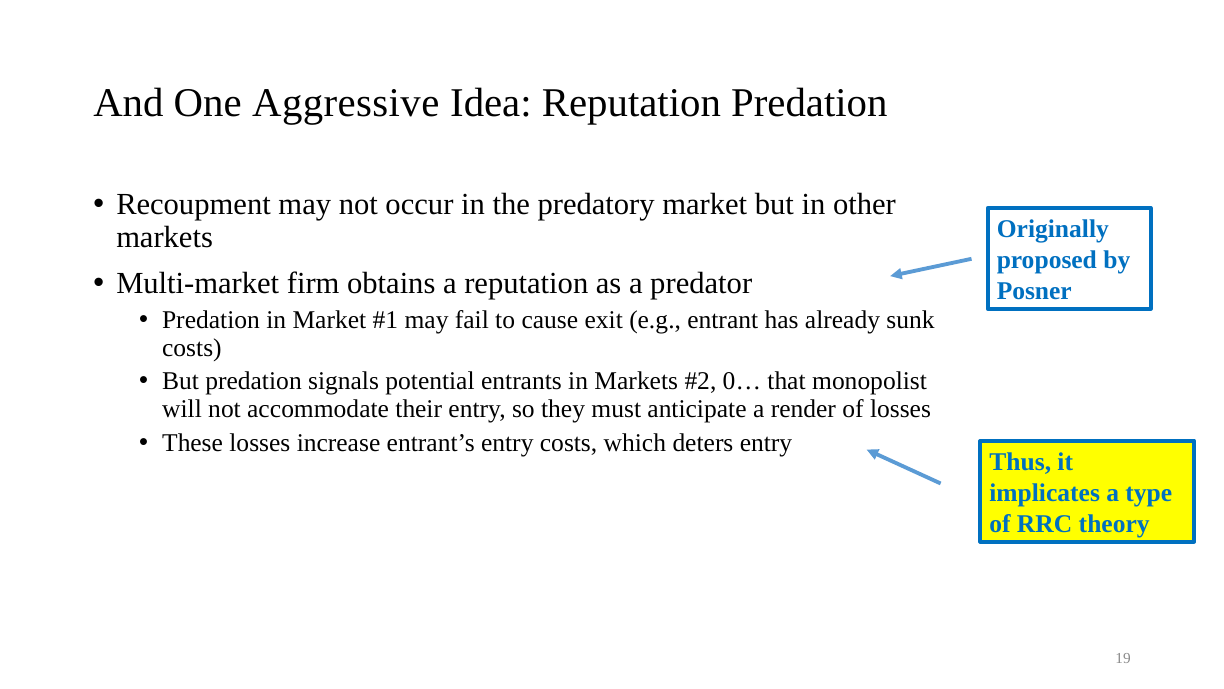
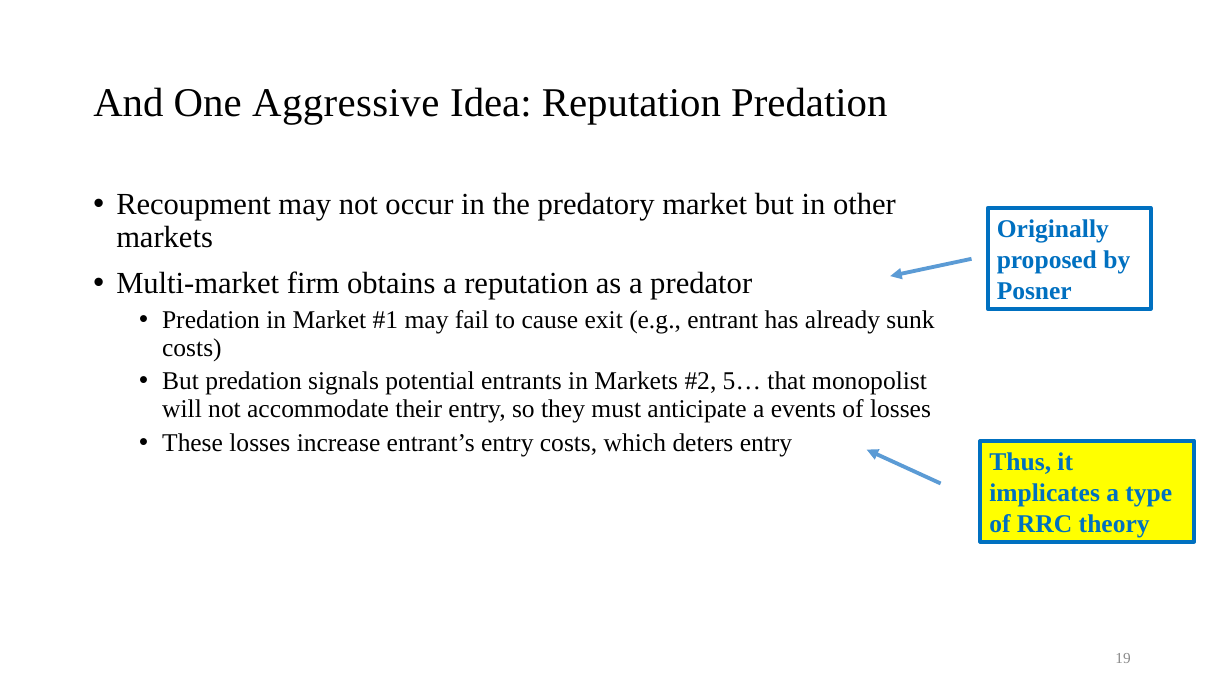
0…: 0… -> 5…
render: render -> events
